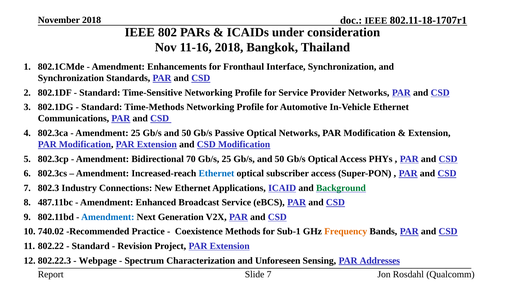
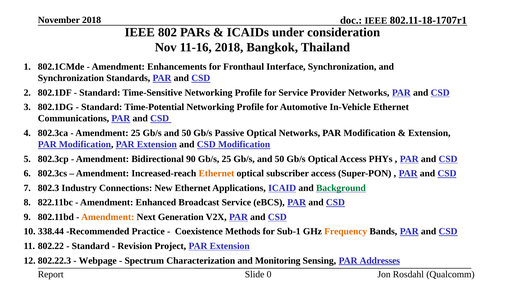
Time-Methods: Time-Methods -> Time-Potential
70: 70 -> 90
Ethernet at (216, 173) colour: blue -> orange
487.11bc: 487.11bc -> 822.11bc
Amendment at (108, 217) colour: blue -> orange
740.02: 740.02 -> 338.44
Unforeseen: Unforeseen -> Monitoring
Slide 7: 7 -> 0
